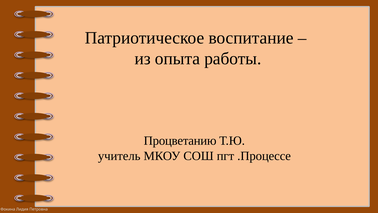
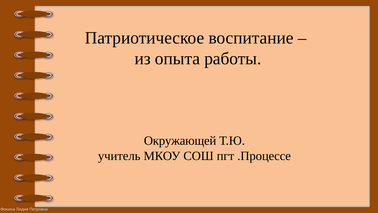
Процветанию: Процветанию -> Окружающей
